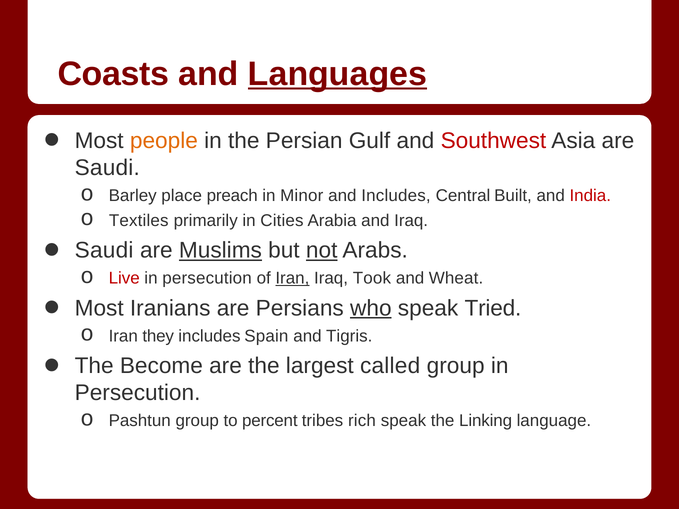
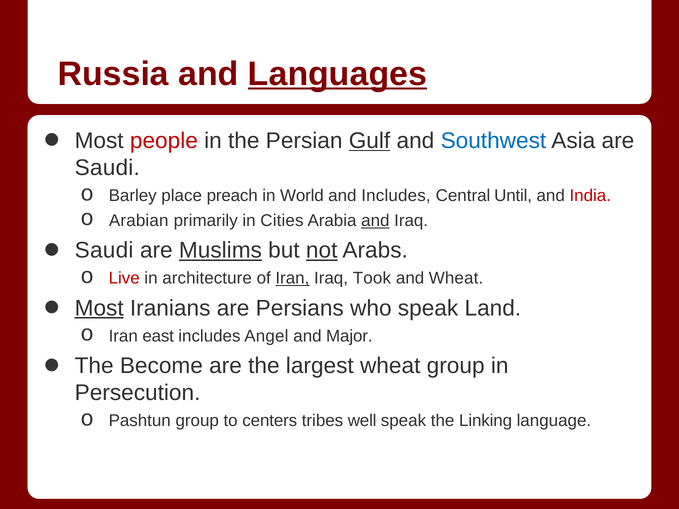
Coasts: Coasts -> Russia
people colour: orange -> red
Gulf underline: none -> present
Southwest colour: red -> blue
Minor: Minor -> World
Built: Built -> Until
Textiles: Textiles -> Arabian
and at (375, 221) underline: none -> present
persecution at (207, 278): persecution -> architecture
Most at (99, 308) underline: none -> present
who underline: present -> none
Tried: Tried -> Land
they: they -> east
Spain: Spain -> Angel
Tigris: Tigris -> Major
largest called: called -> wheat
percent: percent -> centers
rich: rich -> well
